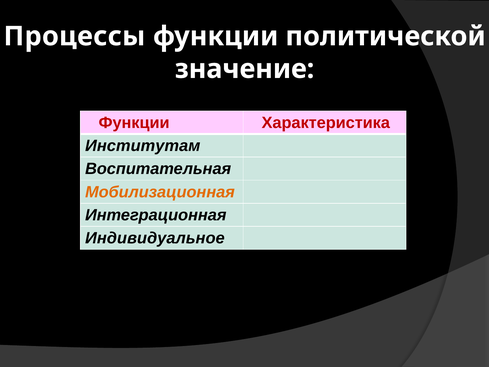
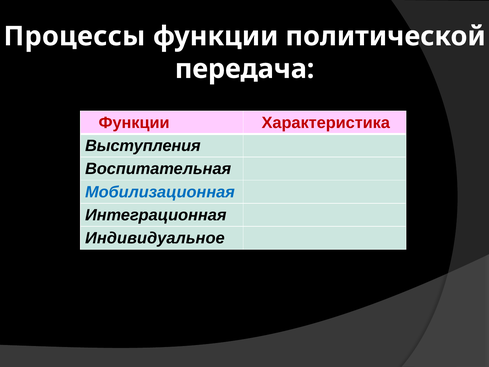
значение: значение -> передача
Институтам: Институтам -> Выступления
Мобилизационная colour: orange -> blue
